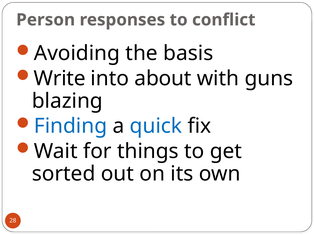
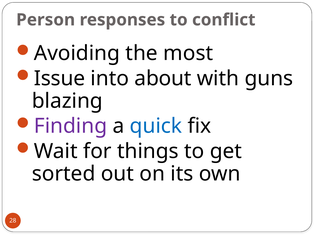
basis: basis -> most
Write: Write -> Issue
Finding colour: blue -> purple
